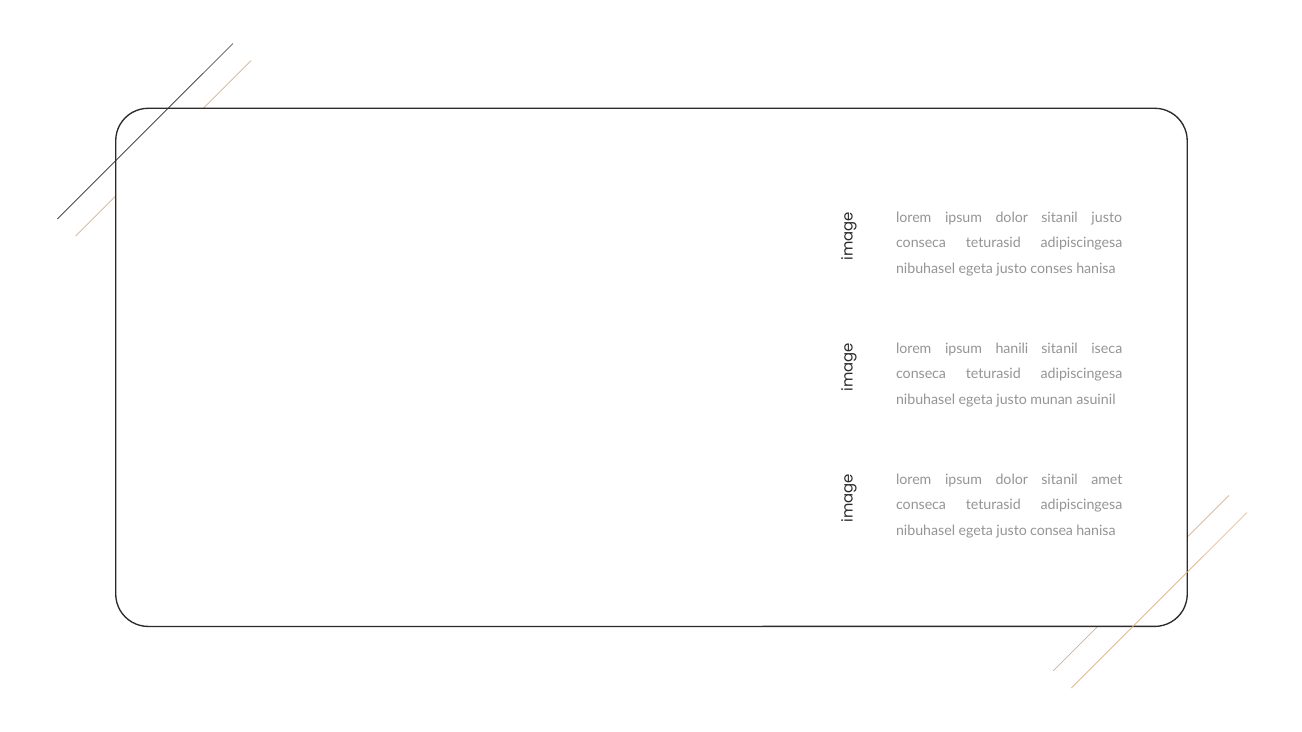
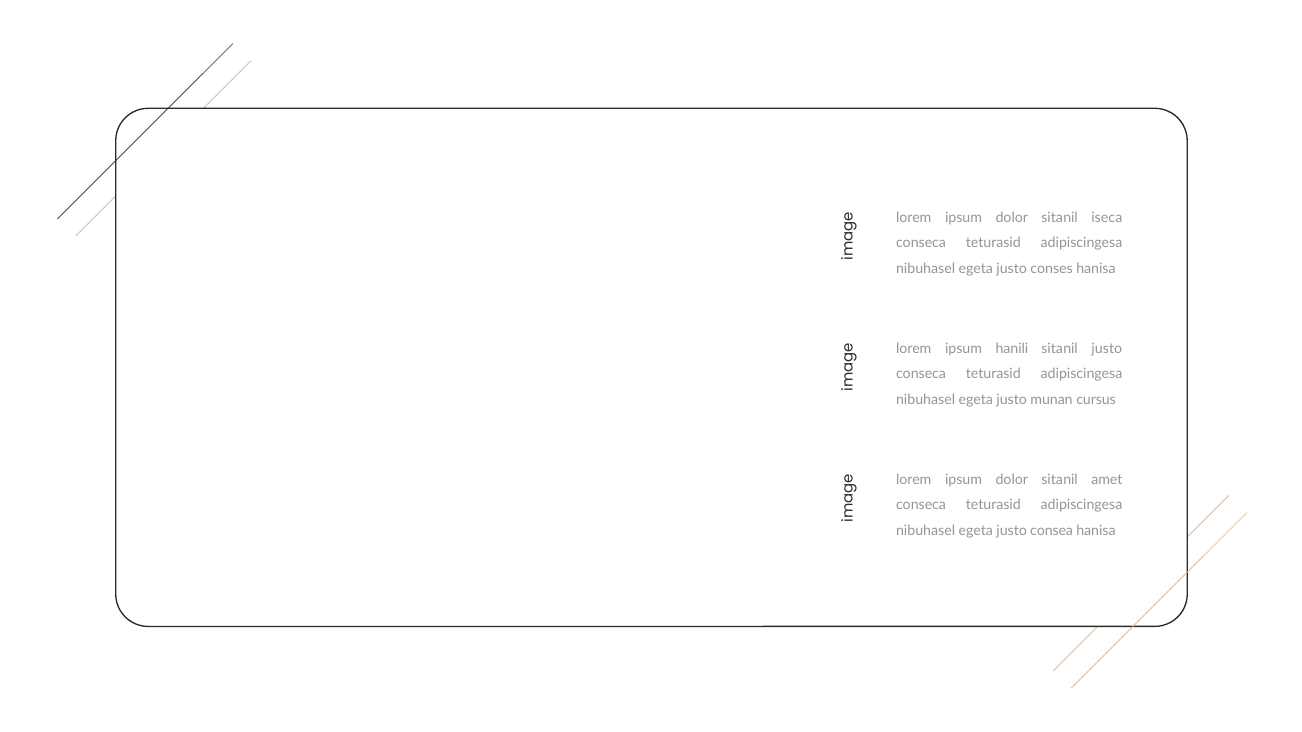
sitanil justo: justo -> iseca
sitanil iseca: iseca -> justo
asuinil: asuinil -> cursus
